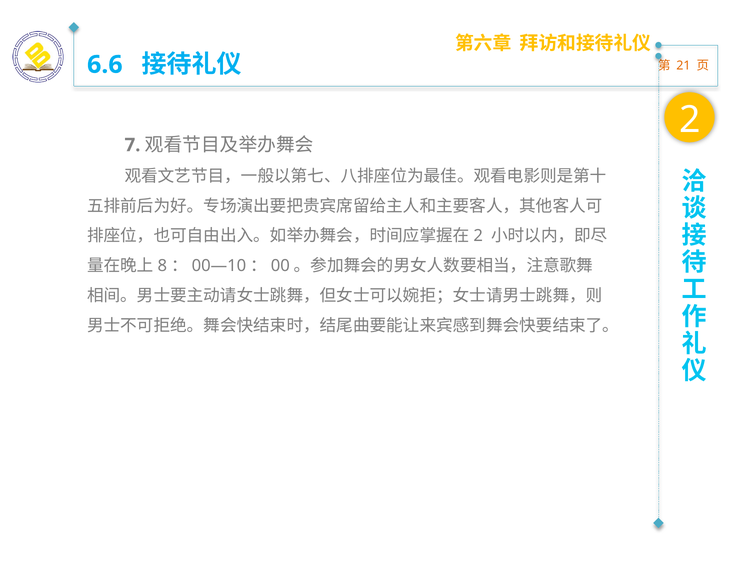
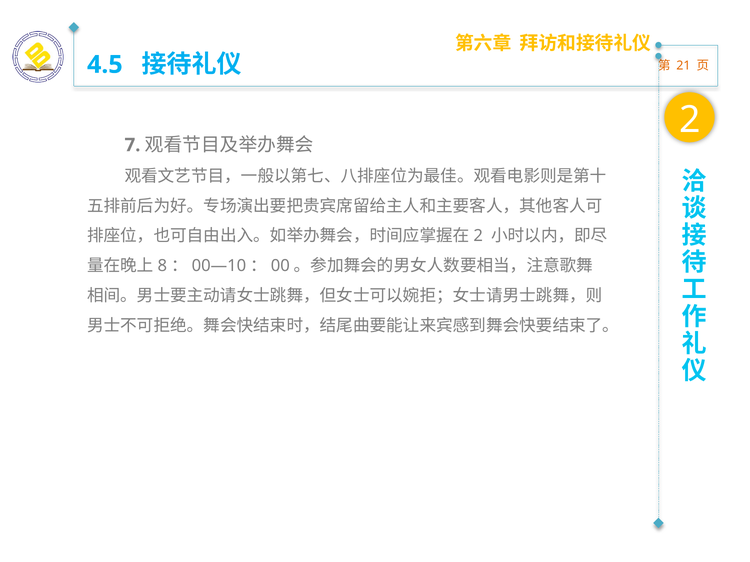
6.6: 6.6 -> 4.5
